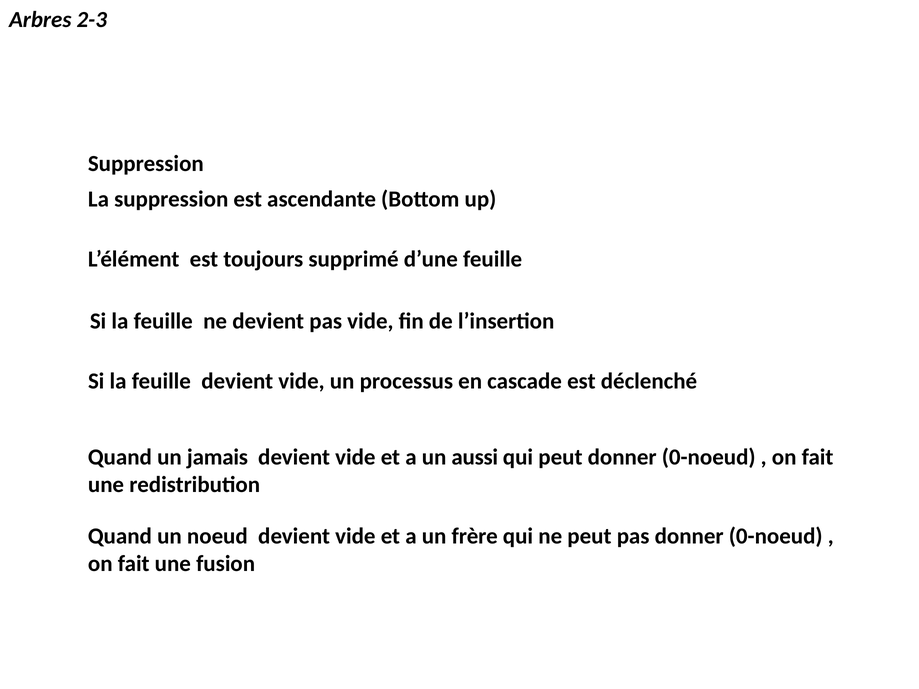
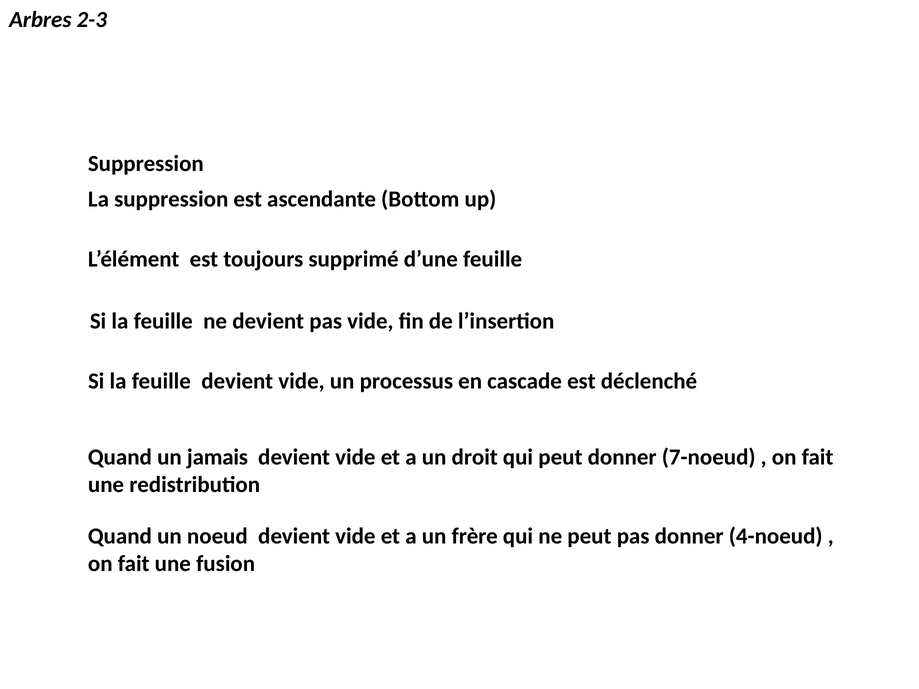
aussi: aussi -> droit
peut donner 0-noeud: 0-noeud -> 7-noeud
pas donner 0-noeud: 0-noeud -> 4-noeud
